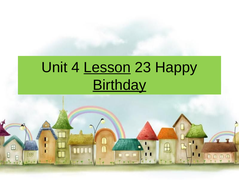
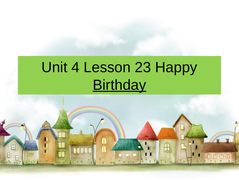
Lesson underline: present -> none
